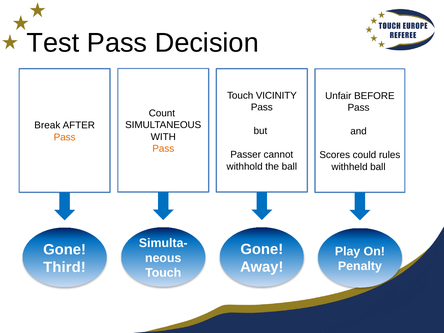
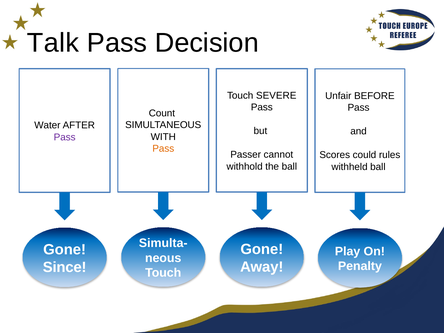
Test: Test -> Talk
VICINITY: VICINITY -> SEVERE
Break: Break -> Water
Pass at (65, 137) colour: orange -> purple
Third: Third -> Since
